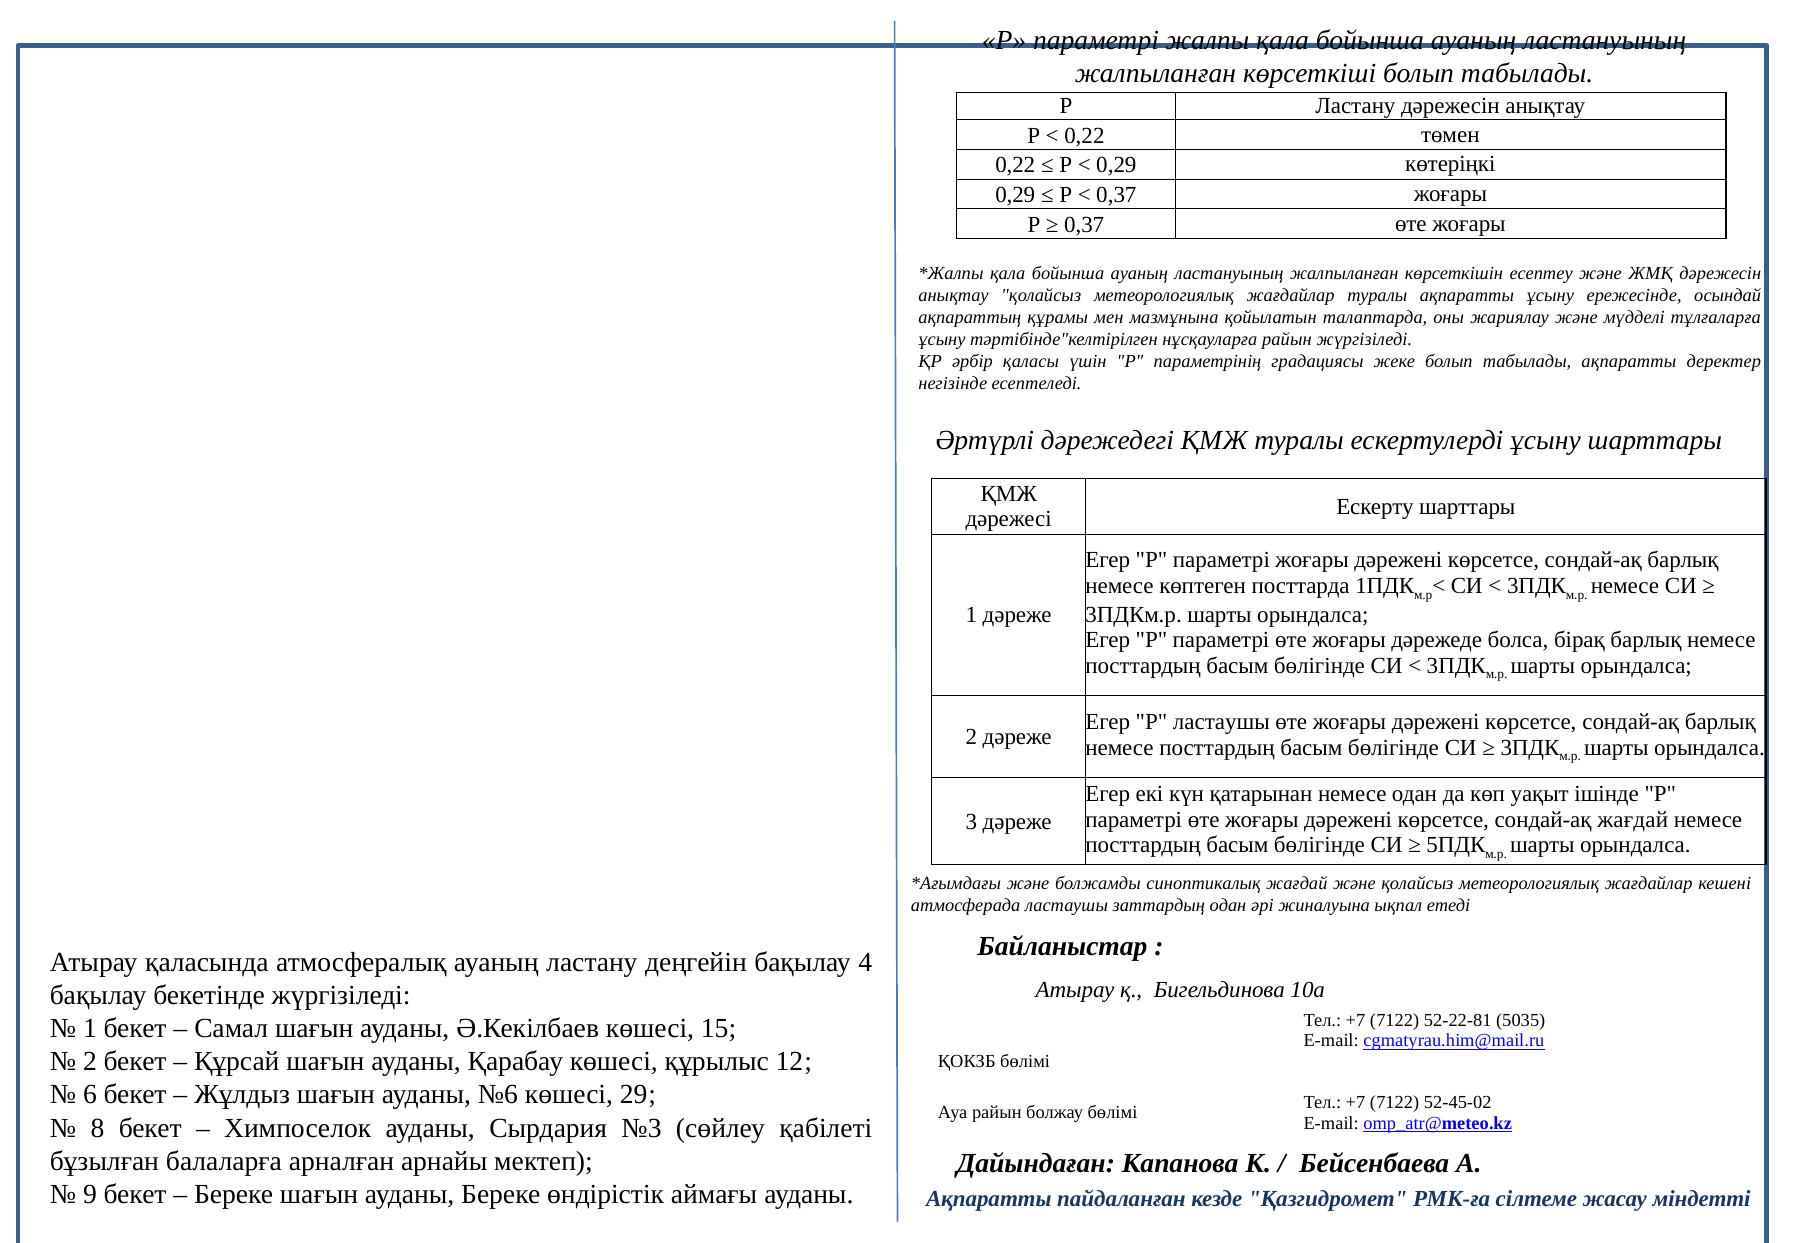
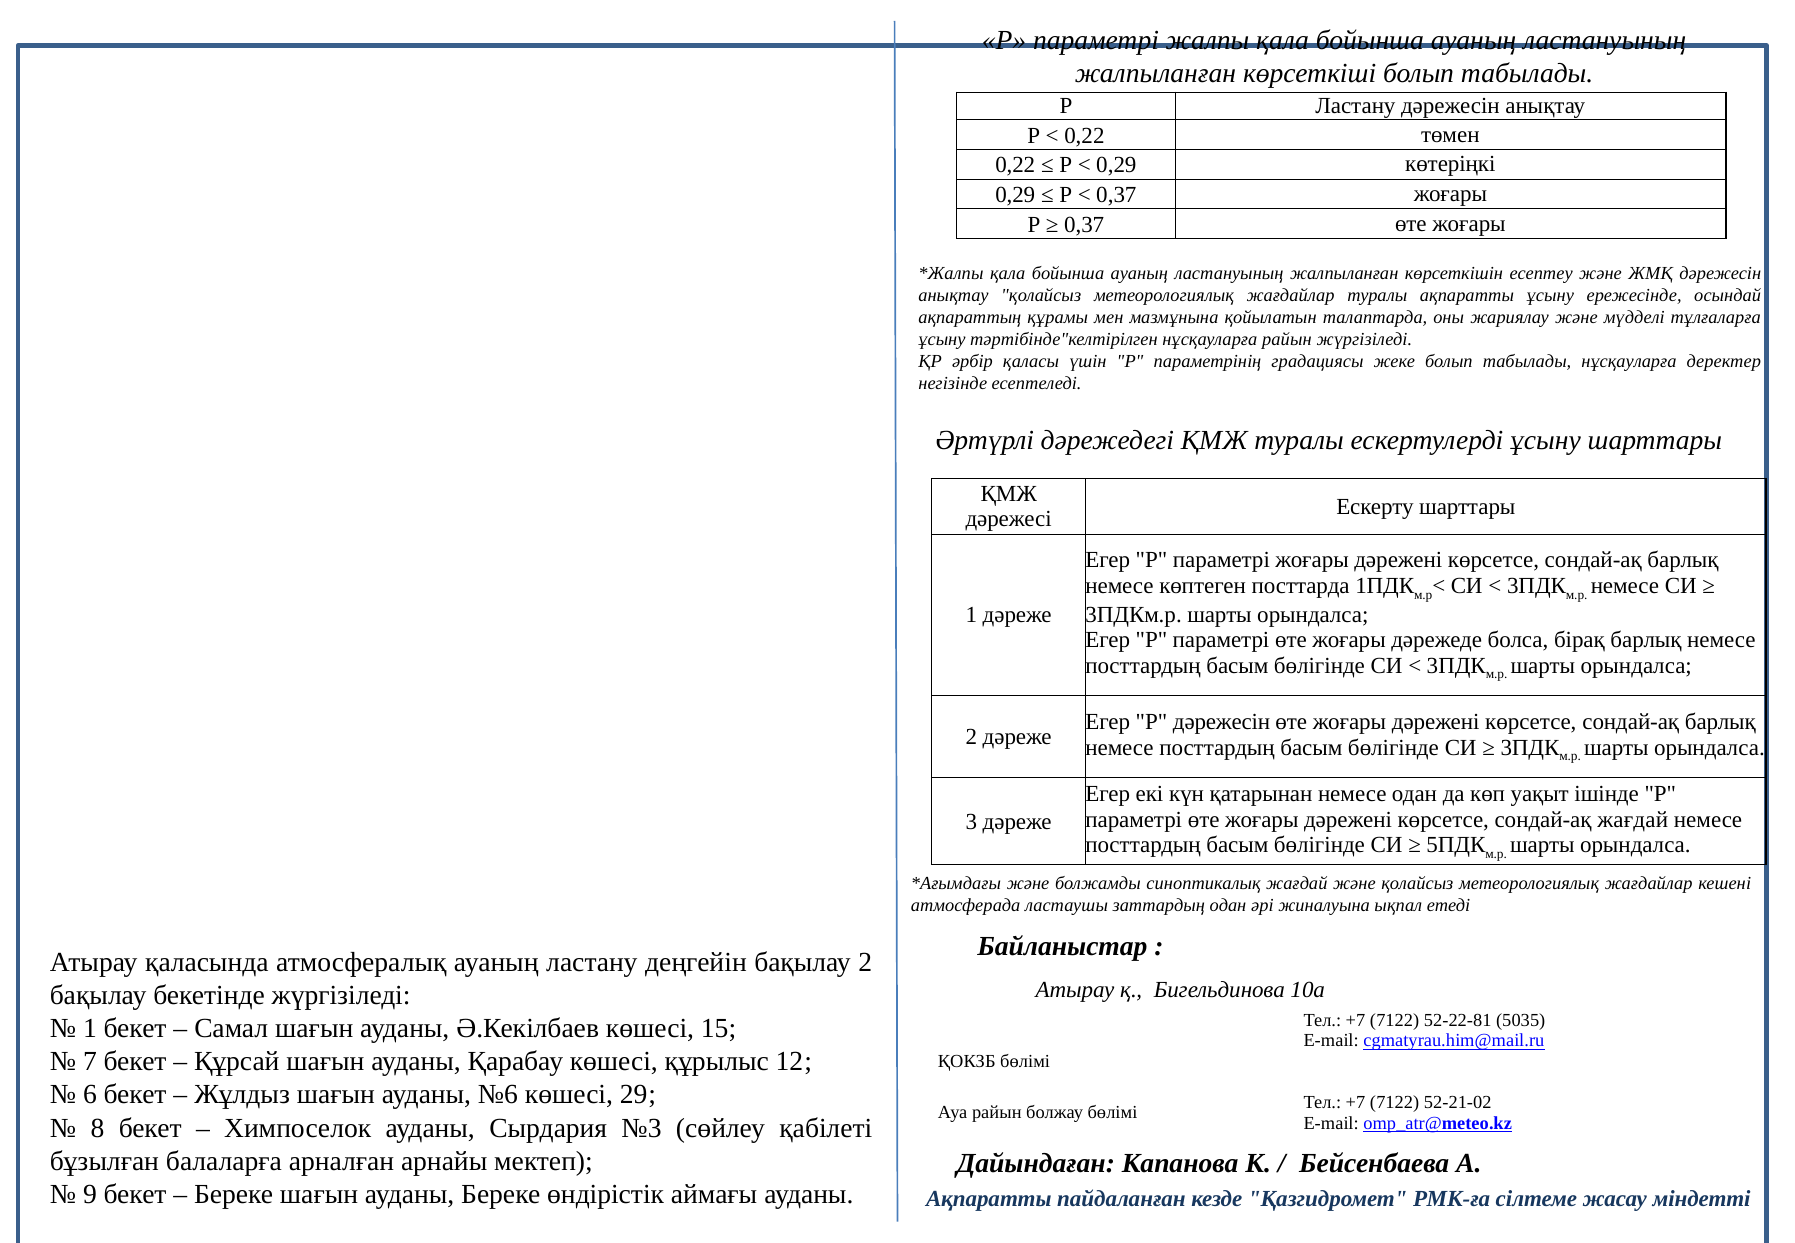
табылады ақпаратты: ақпаратты -> нұсқауларға
Р ластаушы: ластаушы -> дәрежесін
бақылау 4: 4 -> 2
2 at (90, 1061): 2 -> 7
52-45-02: 52-45-02 -> 52-21-02
